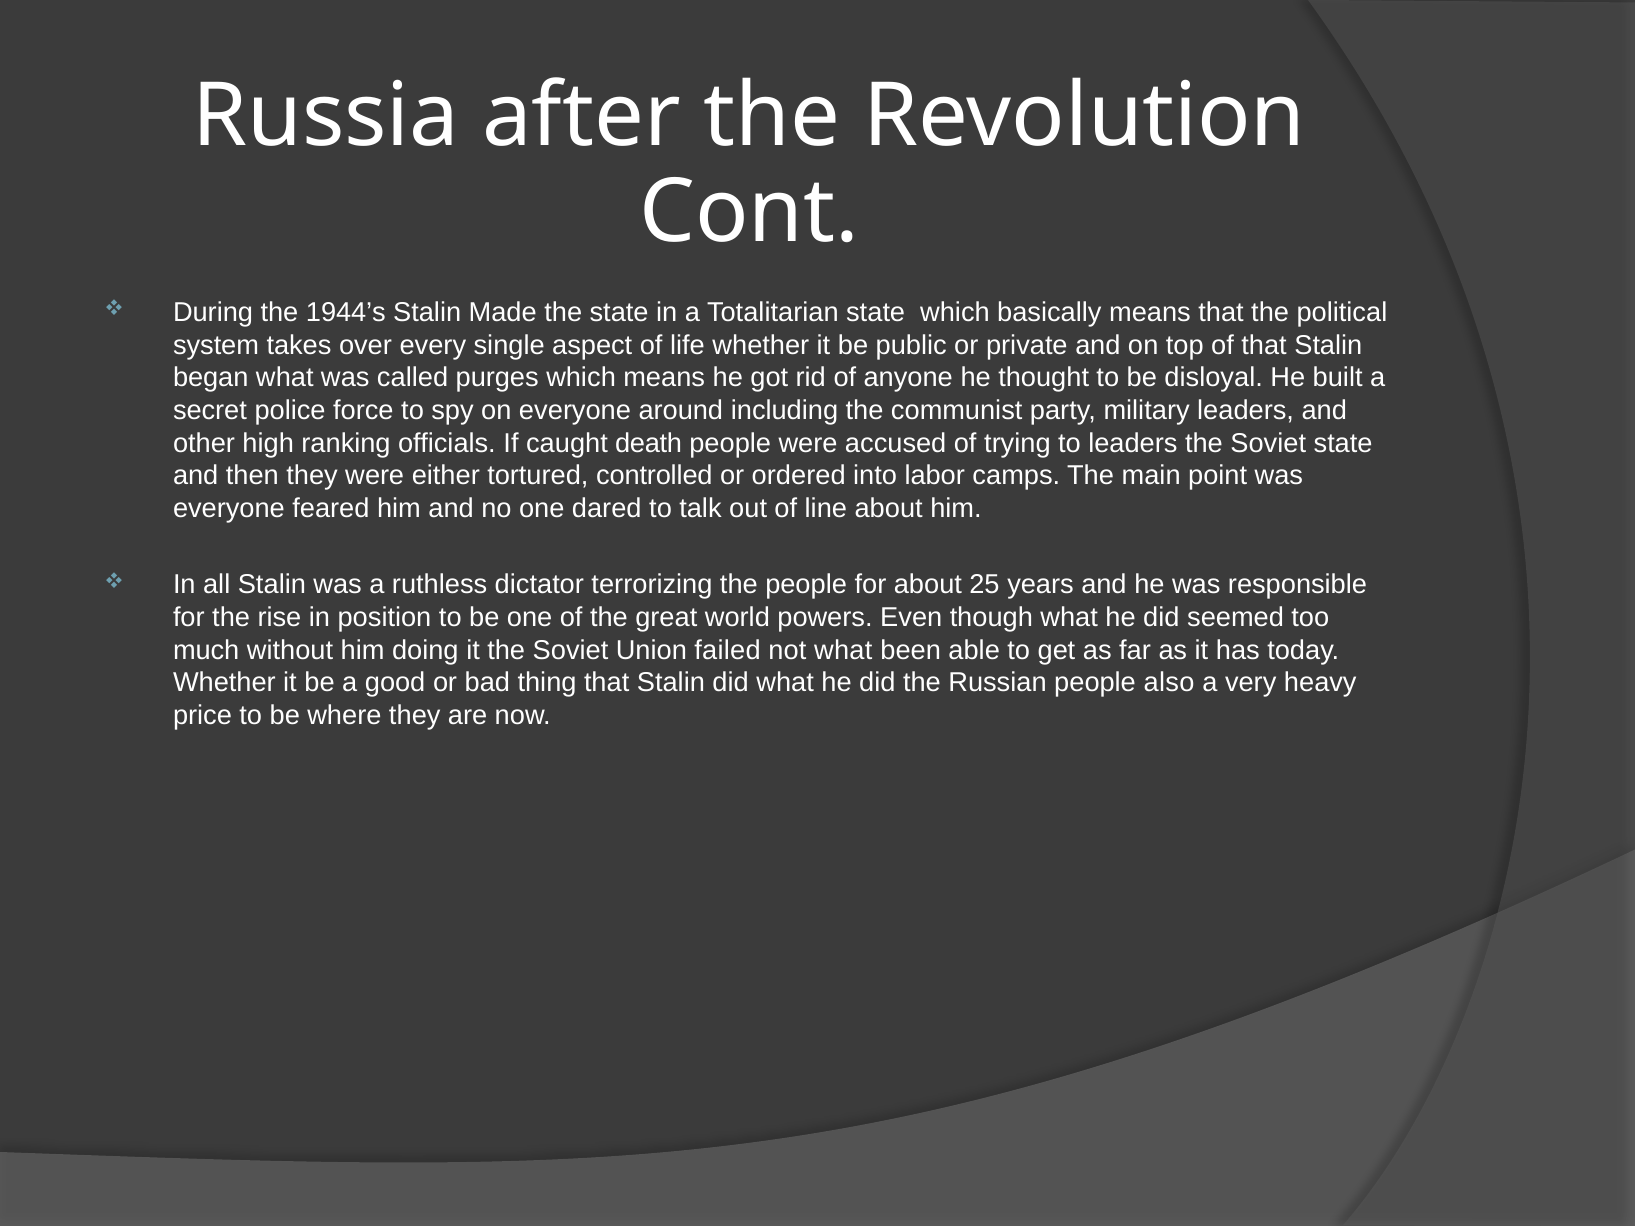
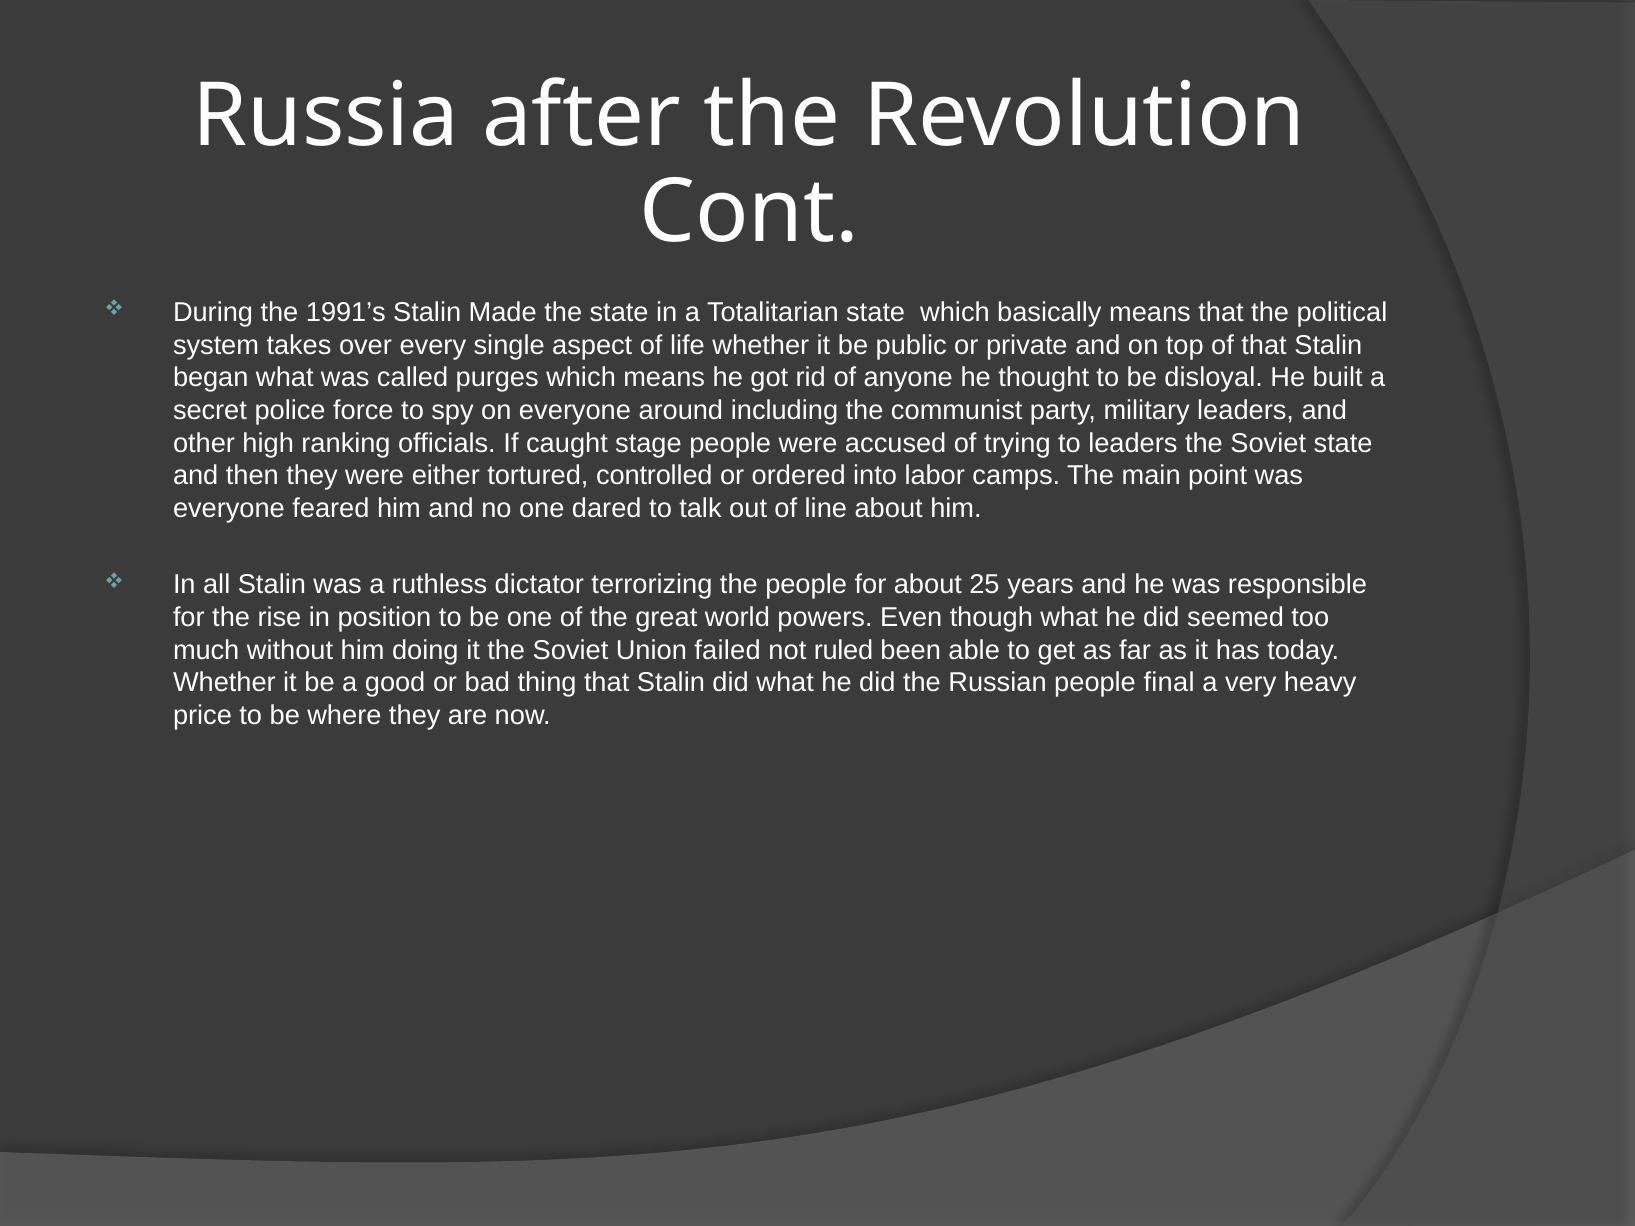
1944’s: 1944’s -> 1991’s
death: death -> stage
not what: what -> ruled
also: also -> final
